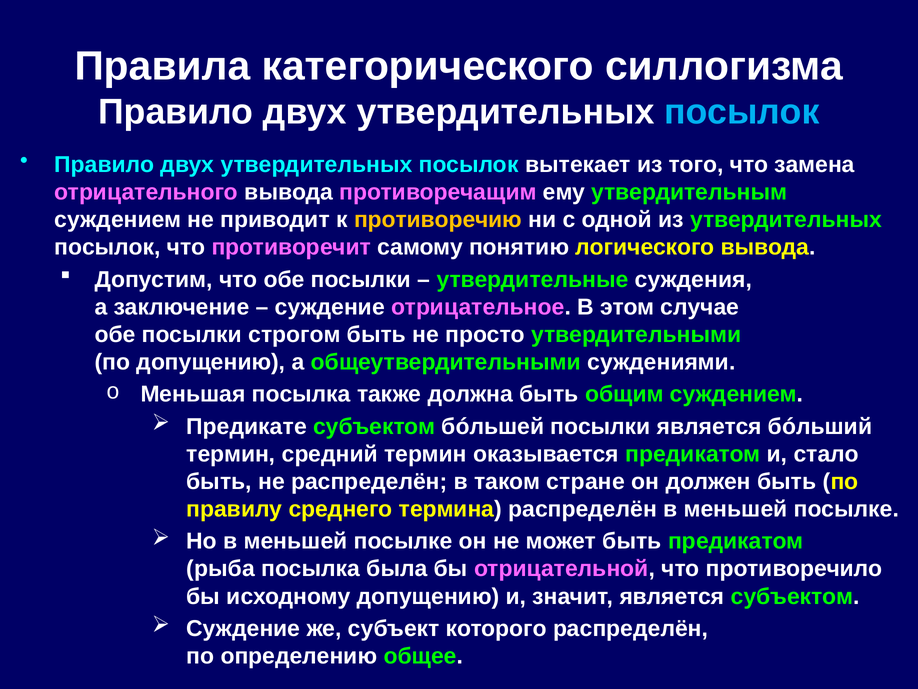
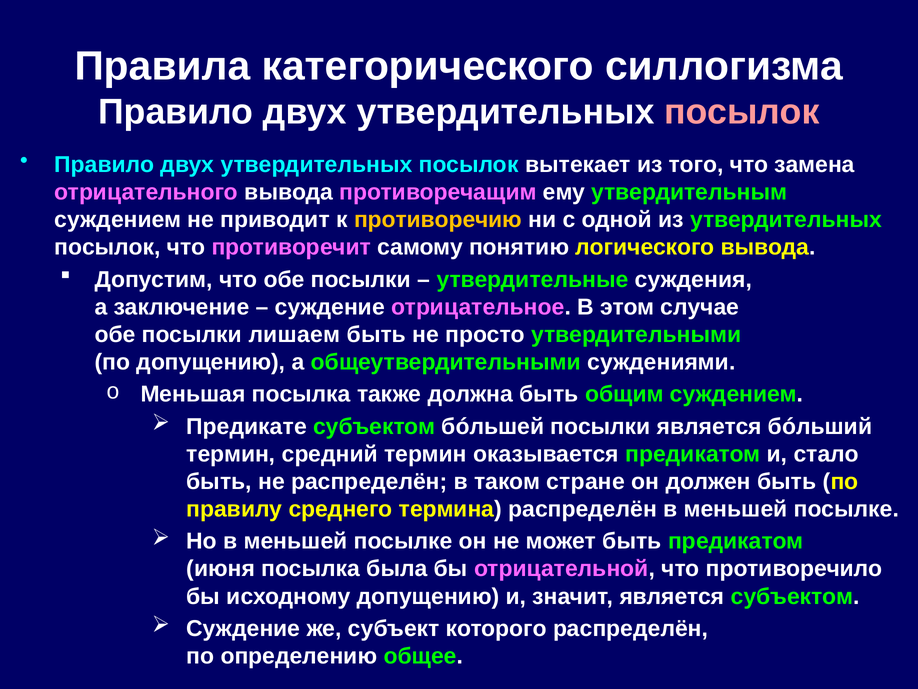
посылок at (742, 112) colour: light blue -> pink
строгом: строгом -> лишаем
рыба: рыба -> июня
